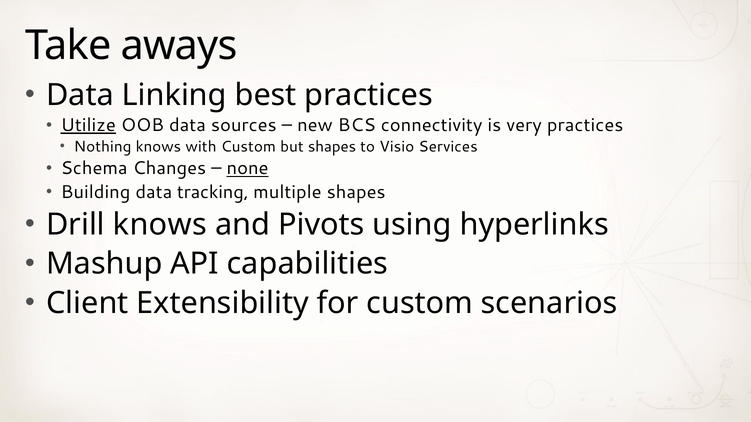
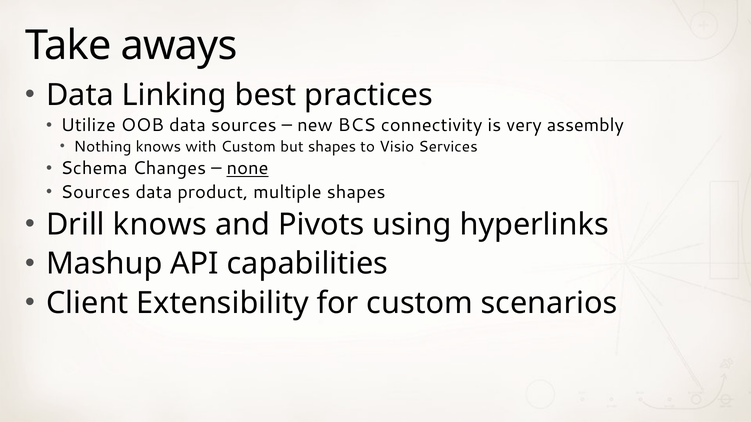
Utilize underline: present -> none
very practices: practices -> assembly
Building at (96, 192): Building -> Sources
tracking: tracking -> product
